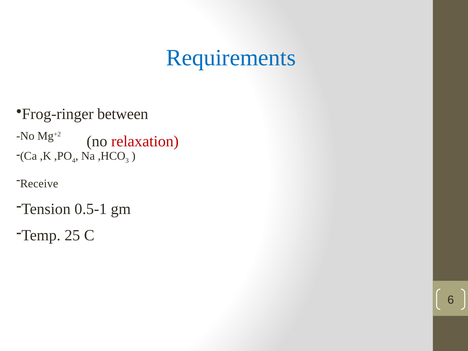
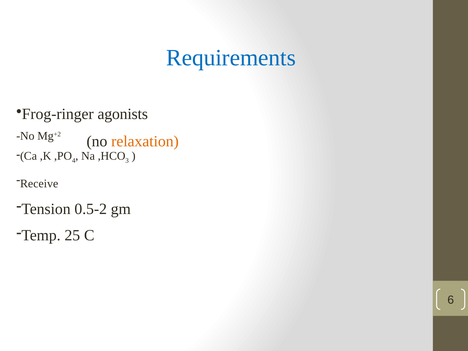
between: between -> agonists
relaxation colour: red -> orange
0.5-1: 0.5-1 -> 0.5-2
